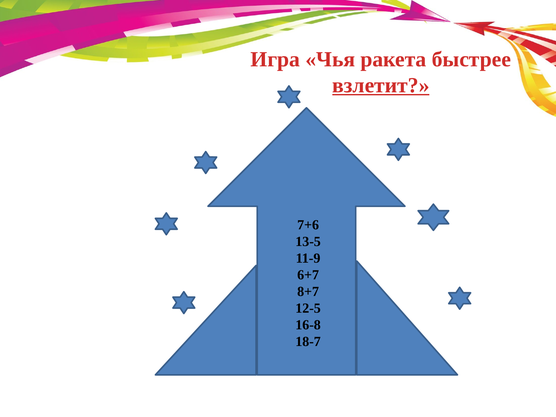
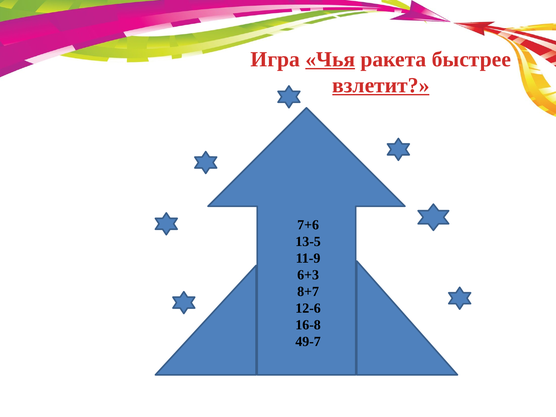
Чья underline: none -> present
6+7: 6+7 -> 6+3
12-5: 12-5 -> 12-6
18-7: 18-7 -> 49-7
